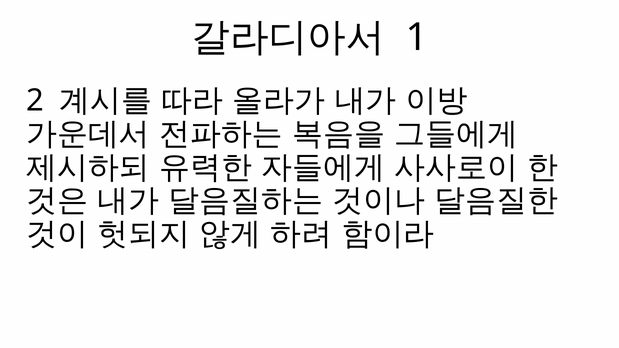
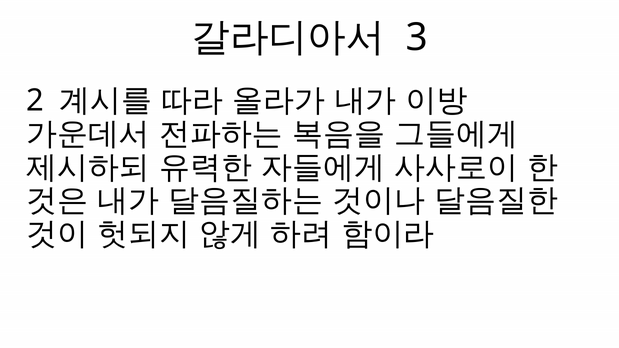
1: 1 -> 3
